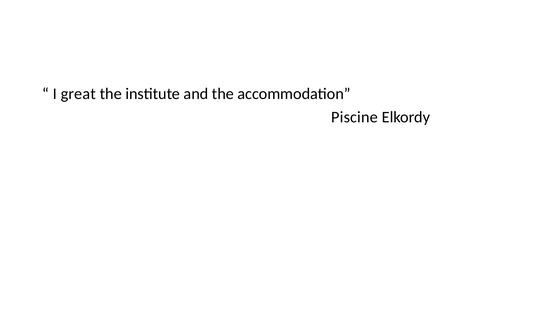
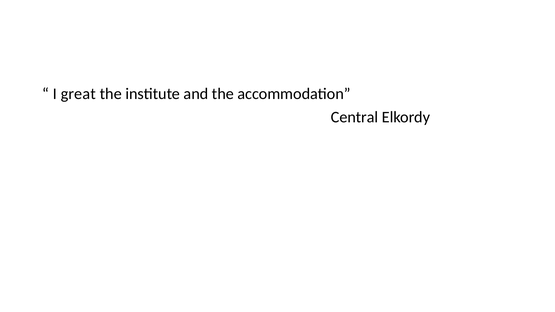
Piscine: Piscine -> Central
